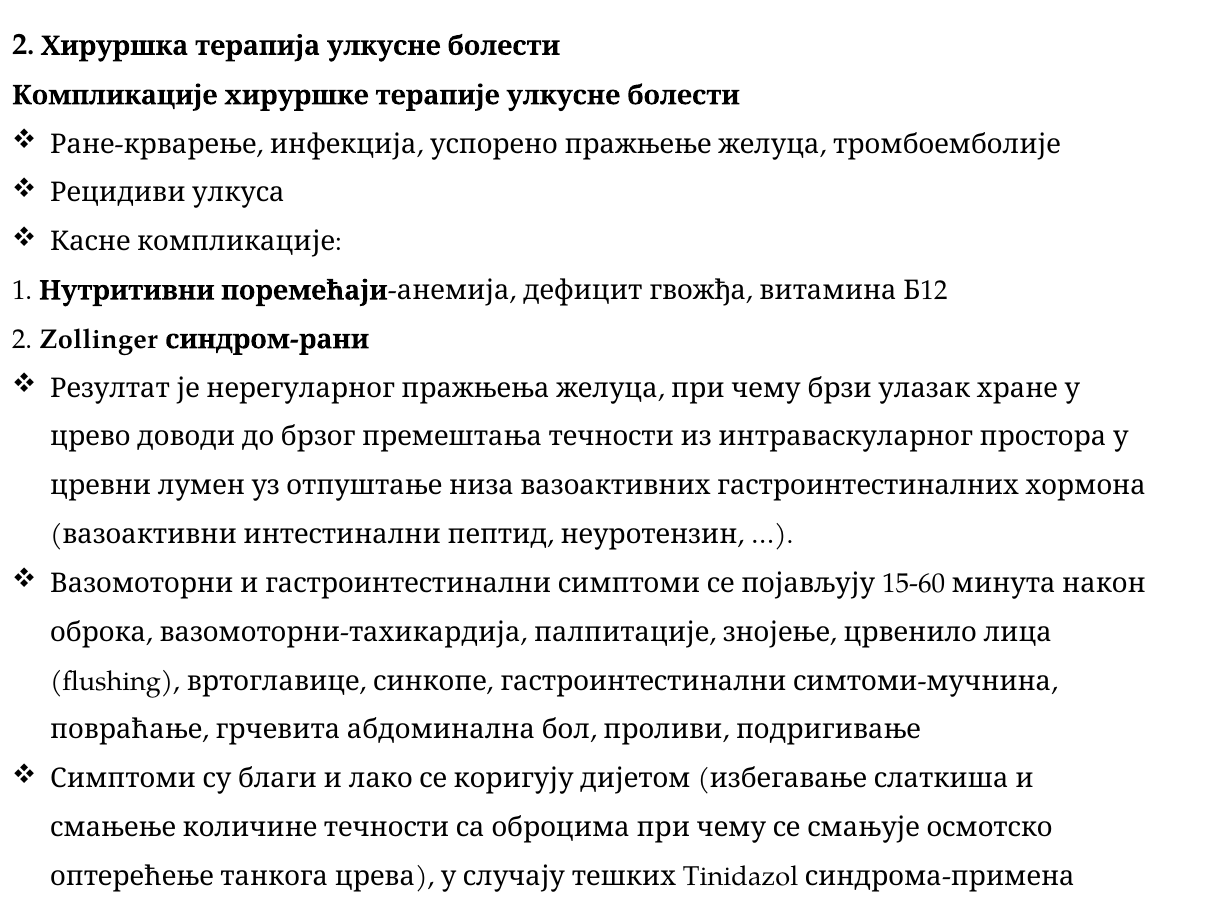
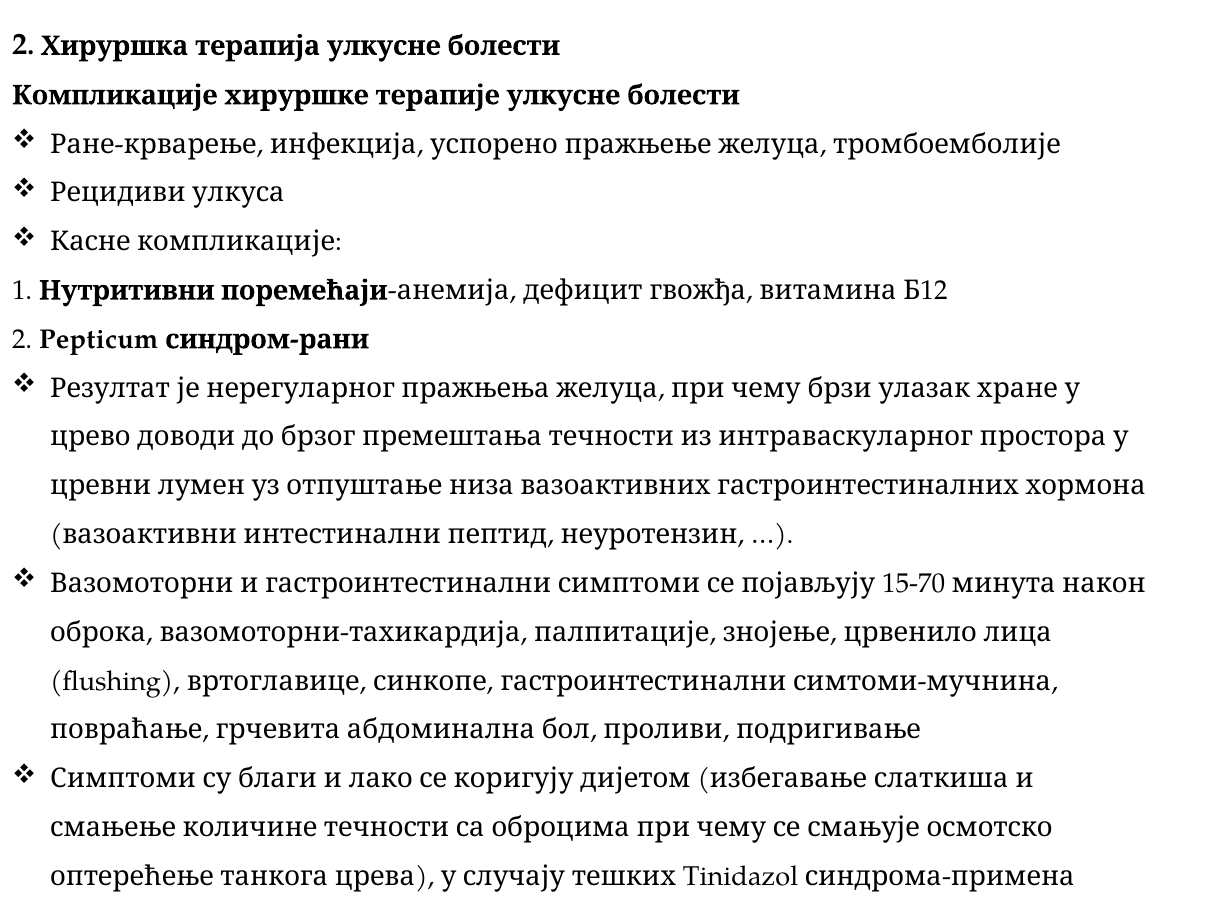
Zollinger: Zollinger -> Pepticum
15-60: 15-60 -> 15-70
